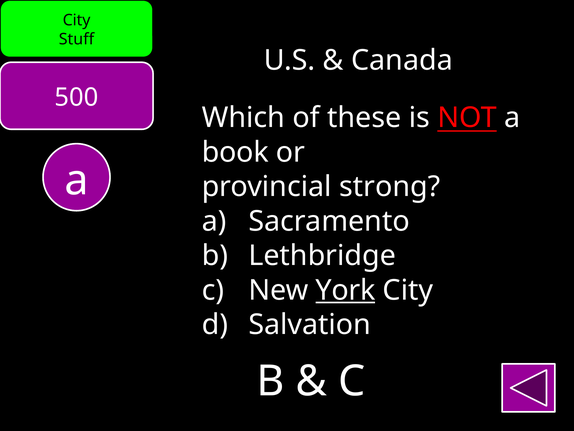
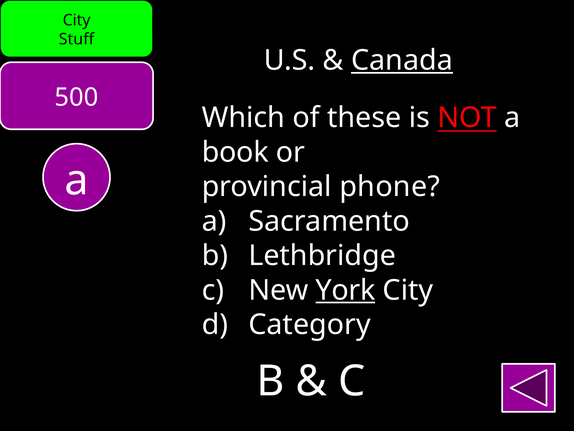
Canada underline: none -> present
strong: strong -> phone
Salvation: Salvation -> Category
